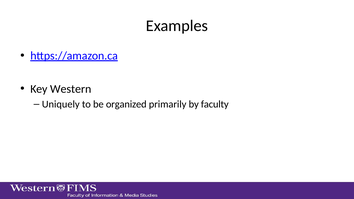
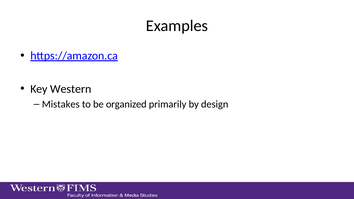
Uniquely: Uniquely -> Mistakes
faculty: faculty -> design
